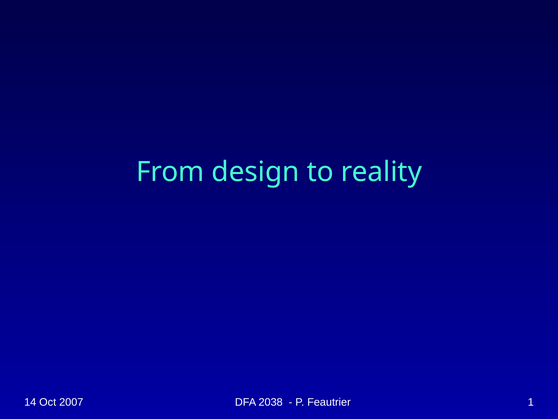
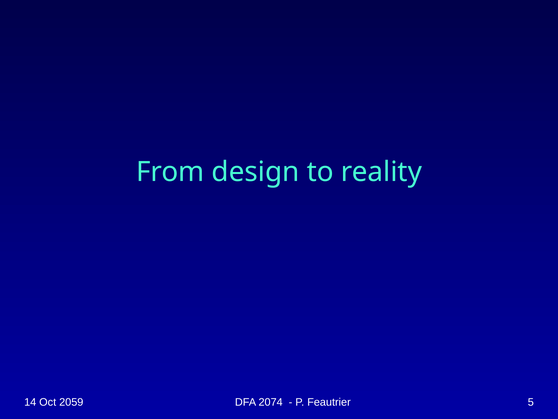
2007: 2007 -> 2059
2038: 2038 -> 2074
1: 1 -> 5
